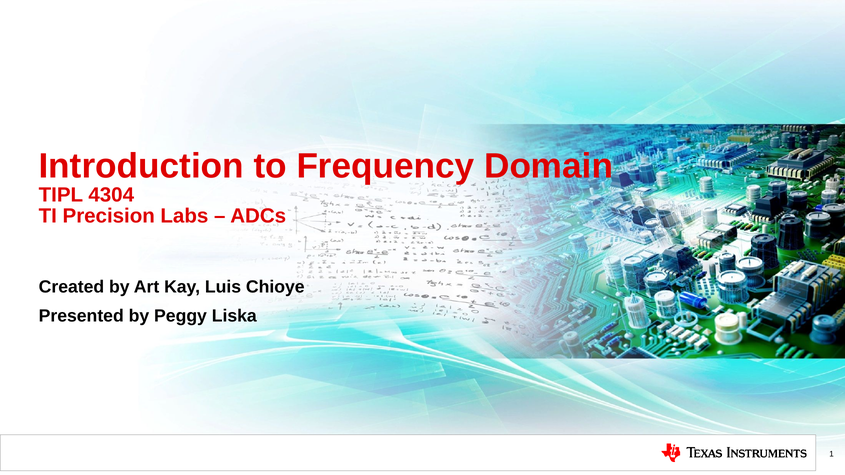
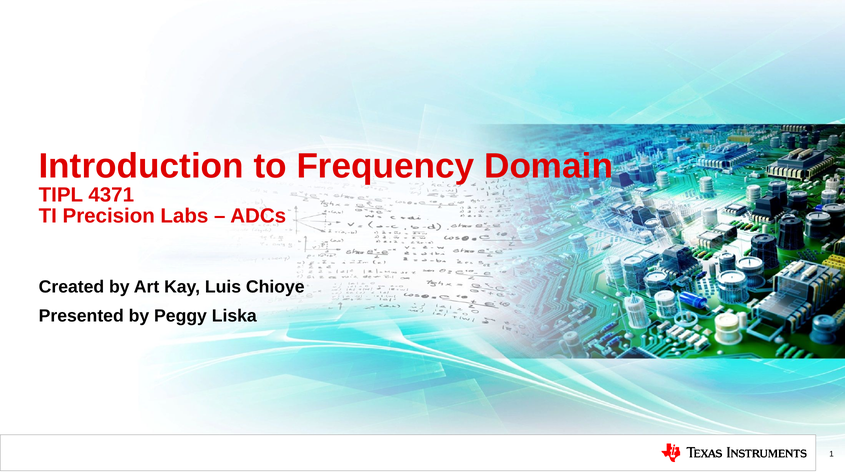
4304: 4304 -> 4371
